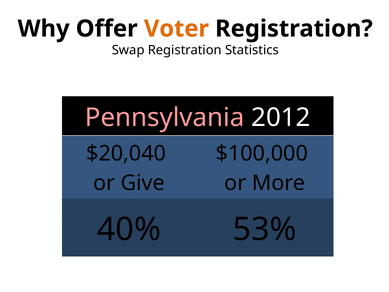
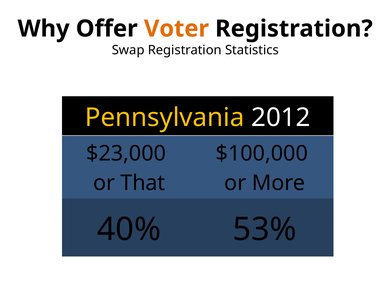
Pennsylvania colour: pink -> yellow
$20,040: $20,040 -> $23,000
Give: Give -> That
